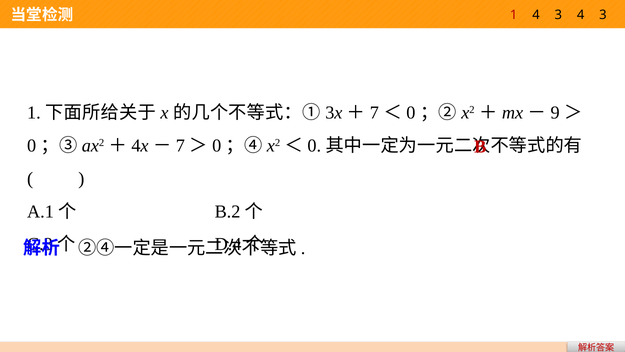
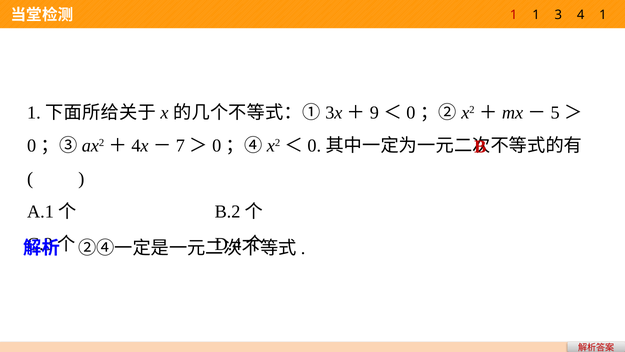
4 at (536, 15): 4 -> 1
3 4 3: 3 -> 1
7 at (374, 113): 7 -> 9
9: 9 -> 5
